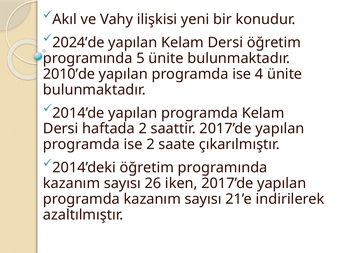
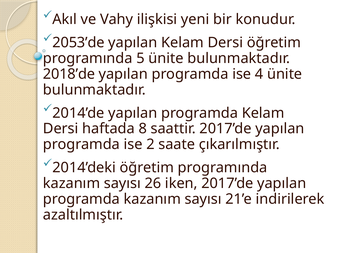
2024’de: 2024’de -> 2053’de
2010’de: 2010’de -> 2018’de
haftada 2: 2 -> 8
